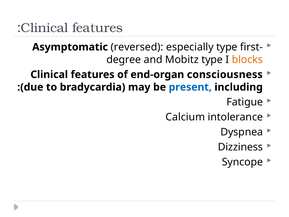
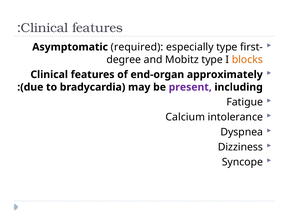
reversed: reversed -> required
consciousness: consciousness -> approximately
present colour: blue -> purple
